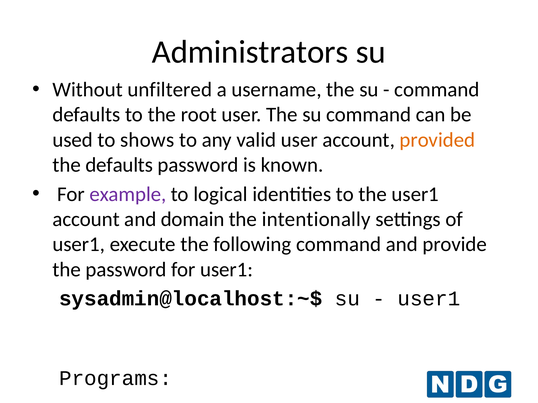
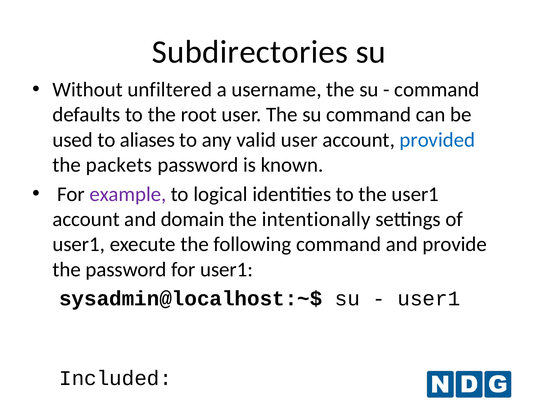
Administrators: Administrators -> Subdirectories
shows: shows -> aliases
provided colour: orange -> blue
the defaults: defaults -> packets
Programs: Programs -> Included
